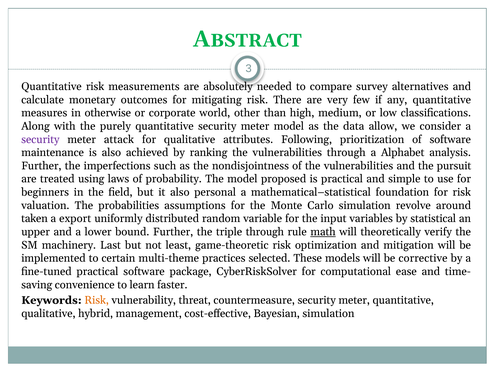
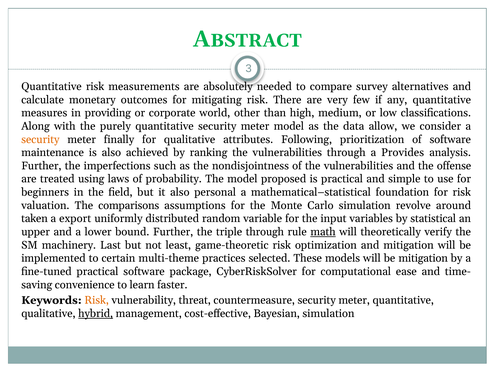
otherwise: otherwise -> providing
security at (40, 139) colour: purple -> orange
attack: attack -> finally
Alphabet: Alphabet -> Provides
pursuit: pursuit -> offense
probabilities: probabilities -> comparisons
be corrective: corrective -> mitigation
hybrid underline: none -> present
